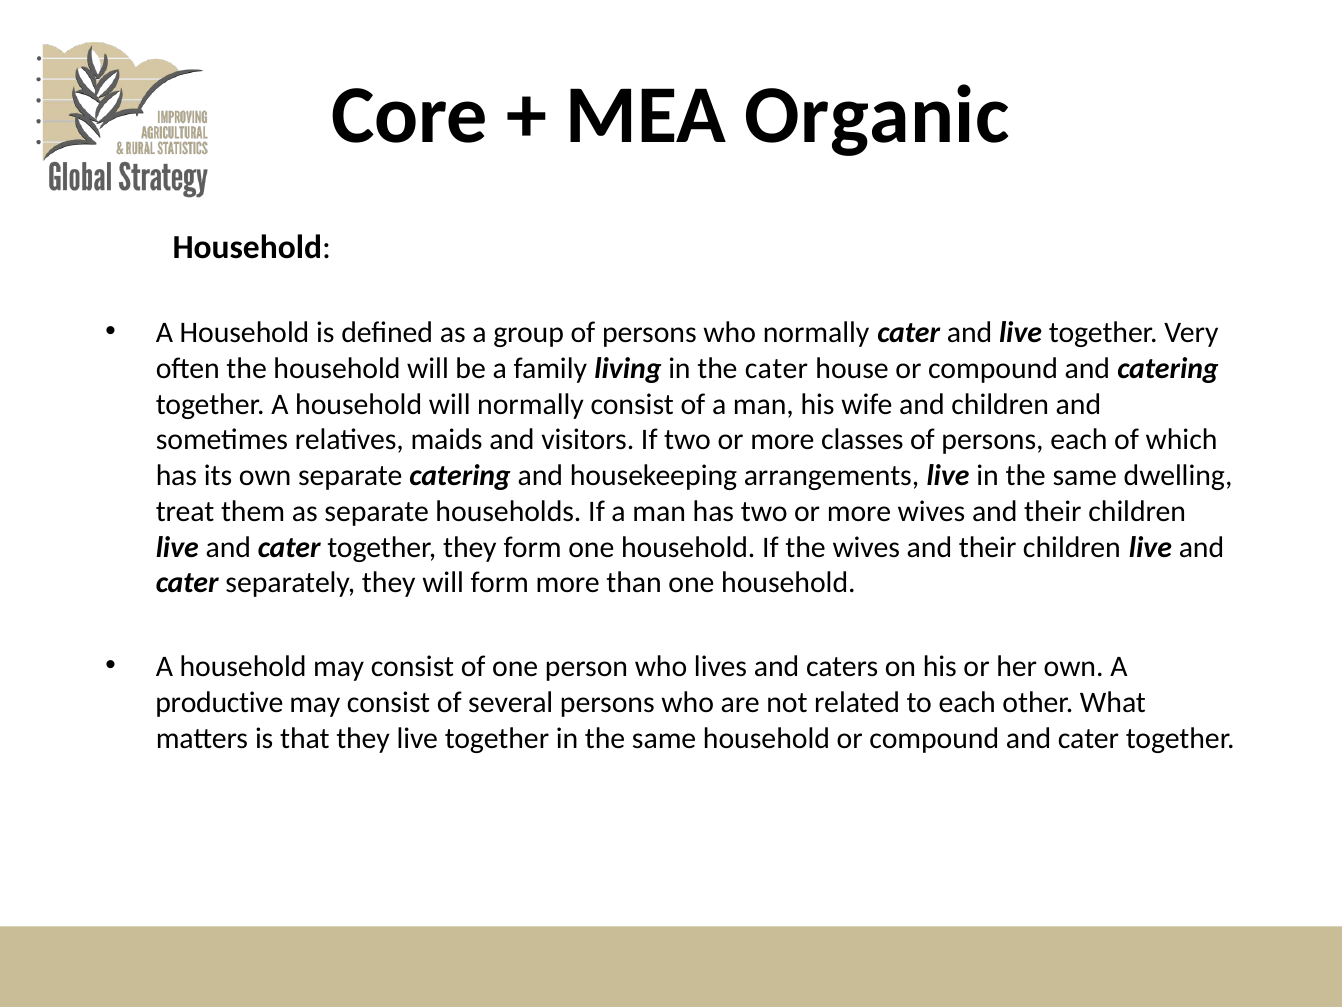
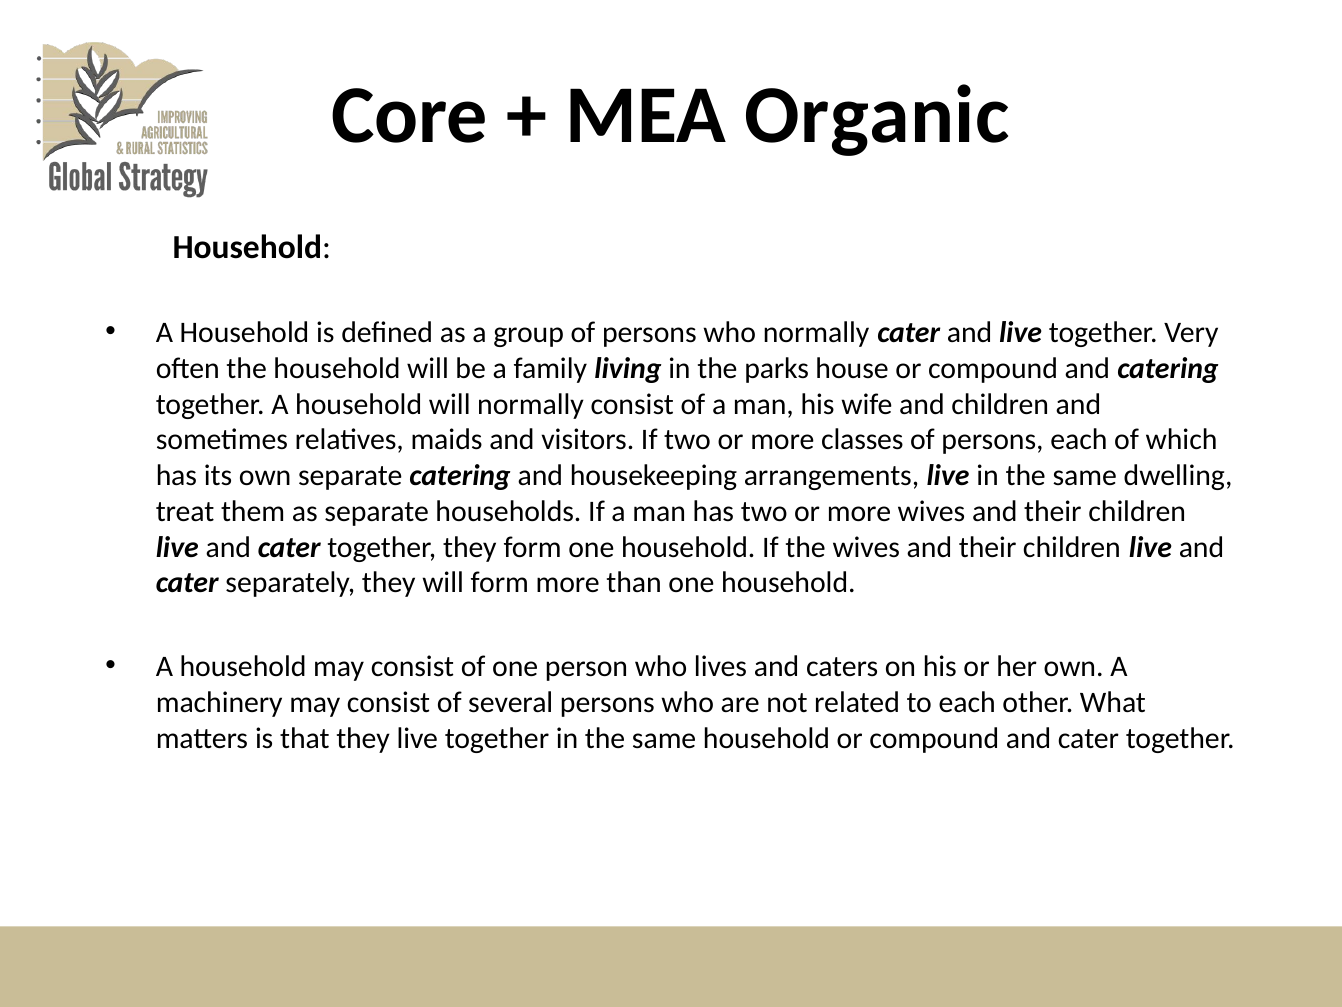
the cater: cater -> parks
productive: productive -> machinery
